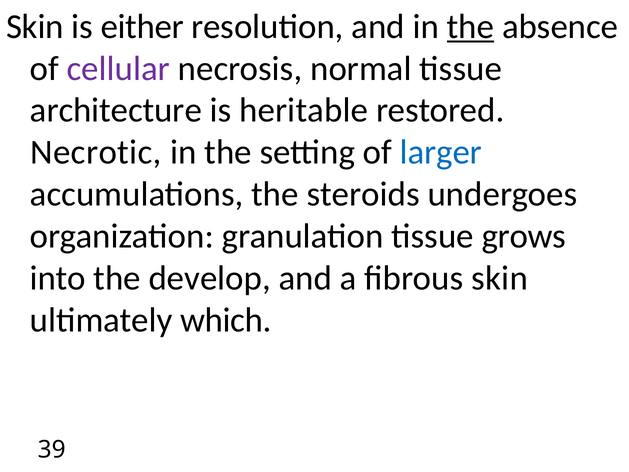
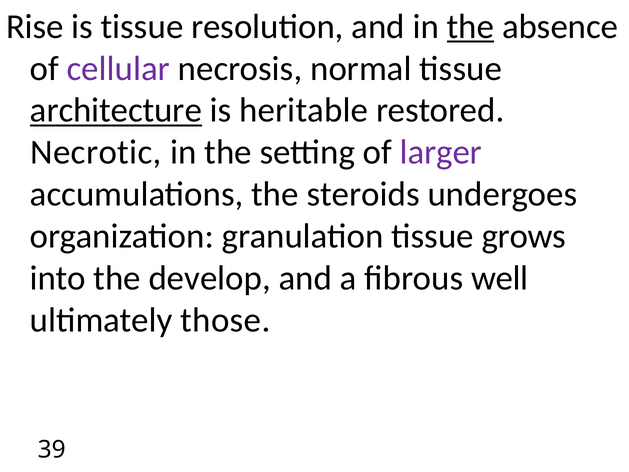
Skin at (35, 27): Skin -> Rise
is either: either -> tissue
architecture underline: none -> present
larger colour: blue -> purple
fibrous skin: skin -> well
which: which -> those
